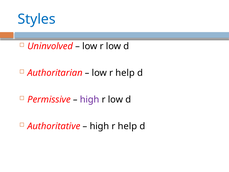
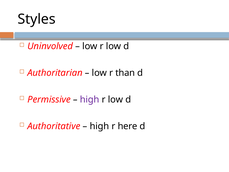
Styles colour: blue -> black
low r help: help -> than
high r help: help -> here
